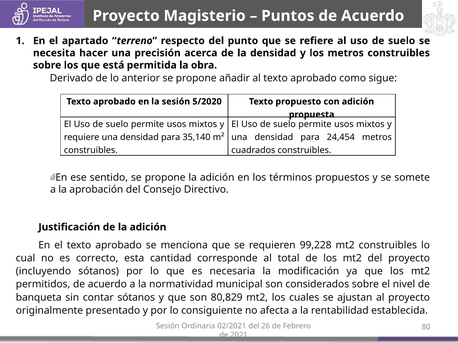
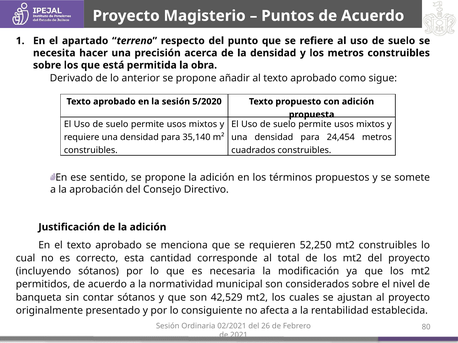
99,228: 99,228 -> 52,250
80,829: 80,829 -> 42,529
